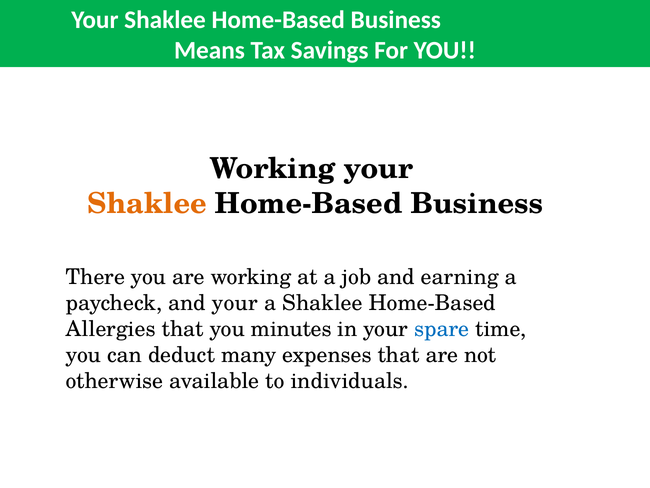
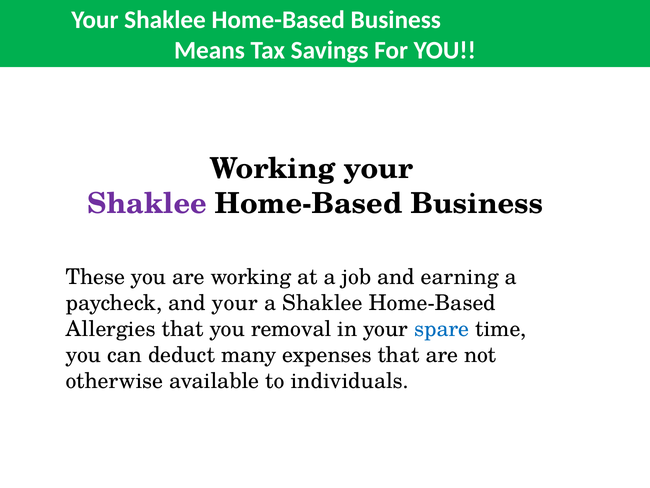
Shaklee at (147, 203) colour: orange -> purple
There: There -> These
minutes: minutes -> removal
